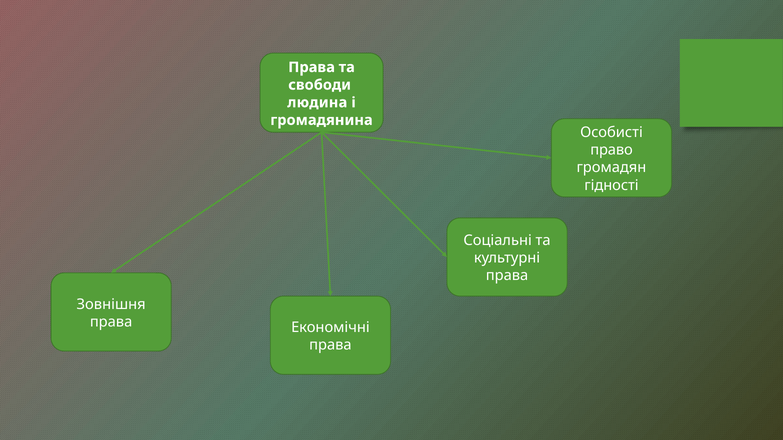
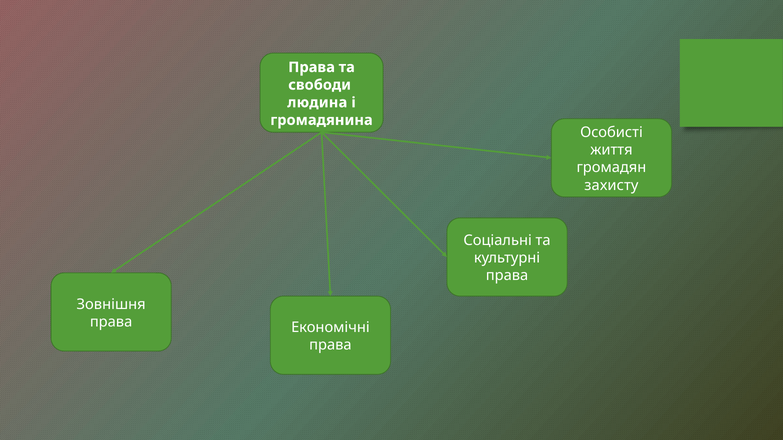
право: право -> життя
гідності: гідності -> захисту
